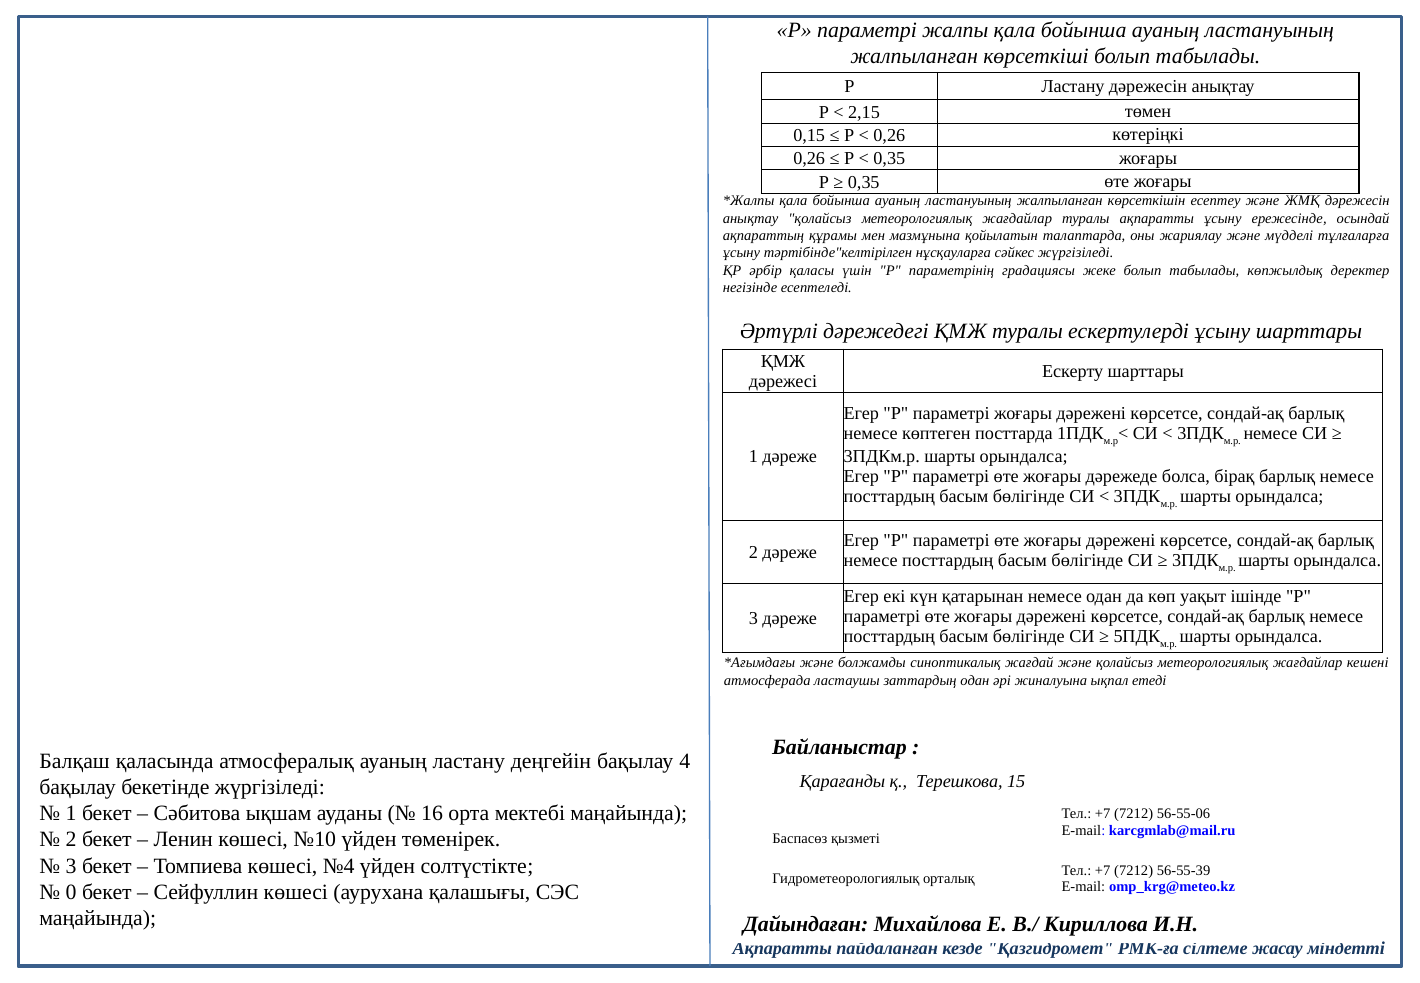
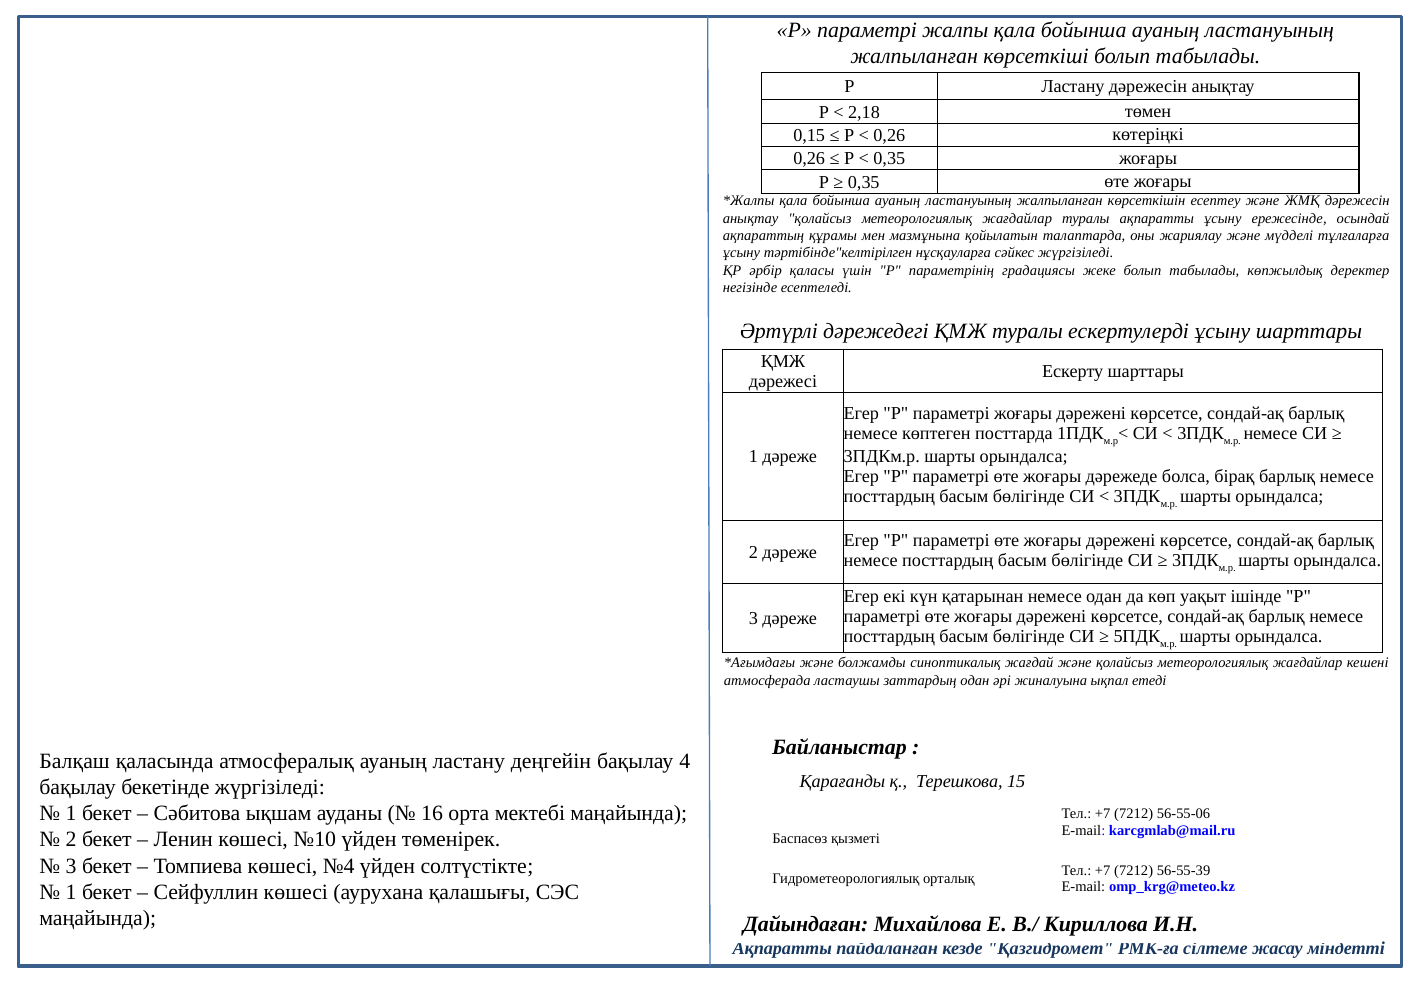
2,15: 2,15 -> 2,18
0 at (71, 892): 0 -> 1
